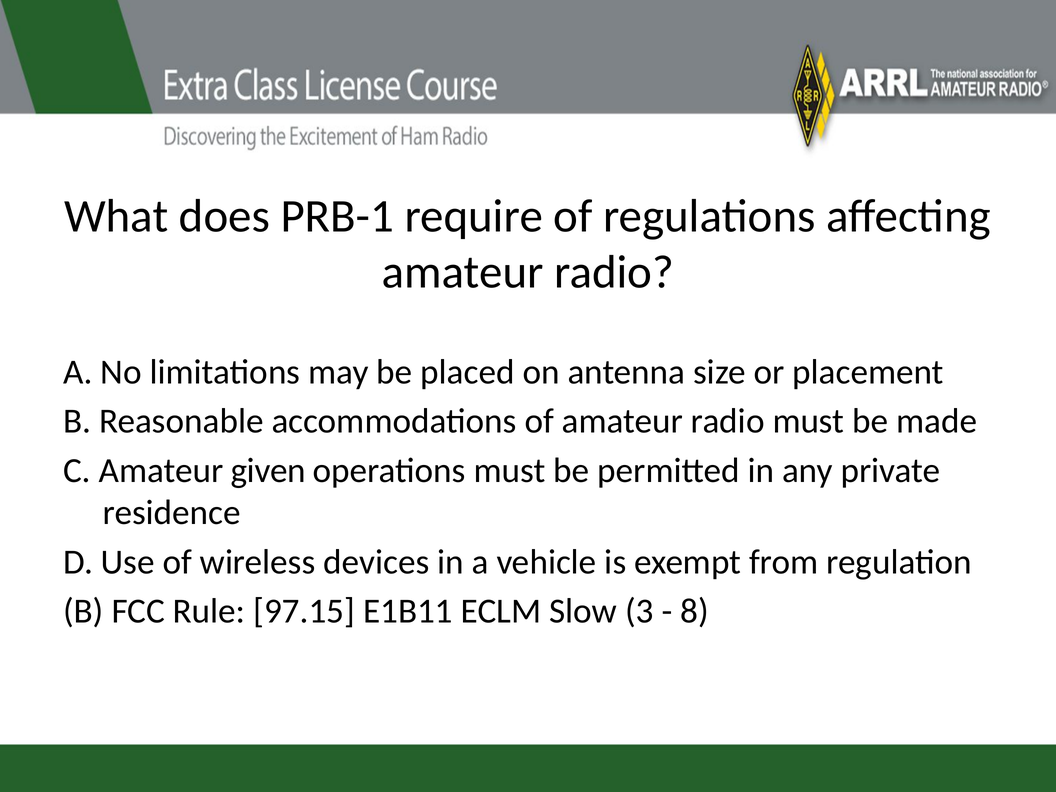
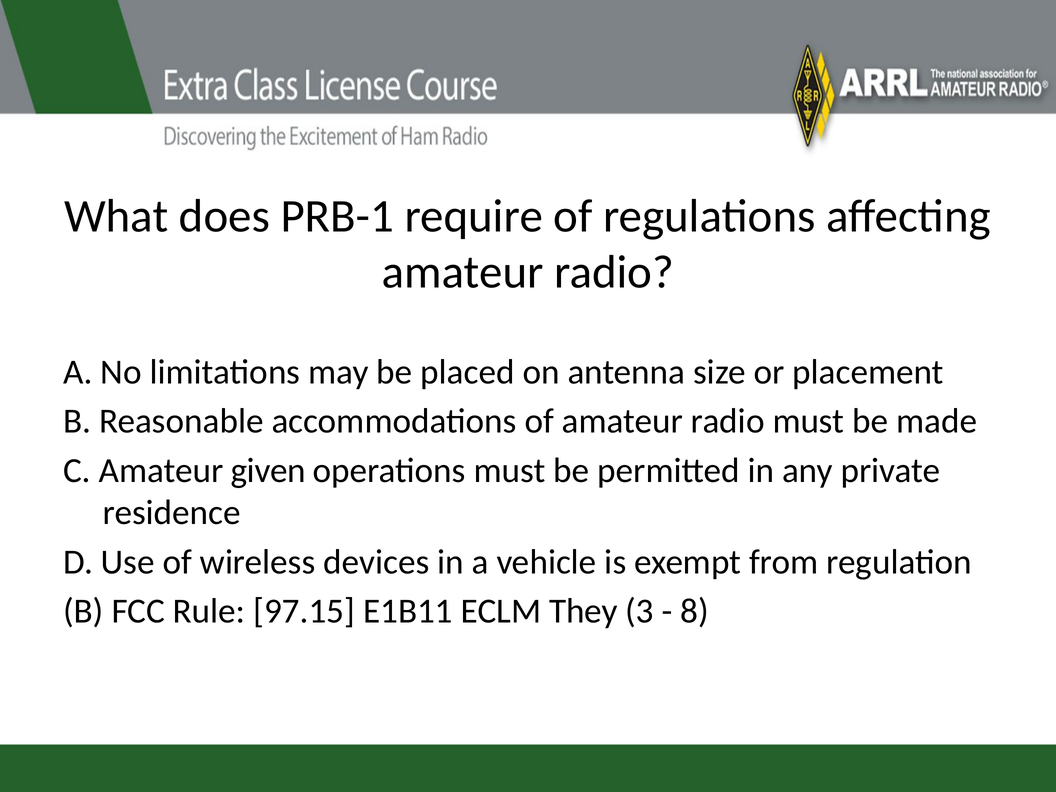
Slow: Slow -> They
